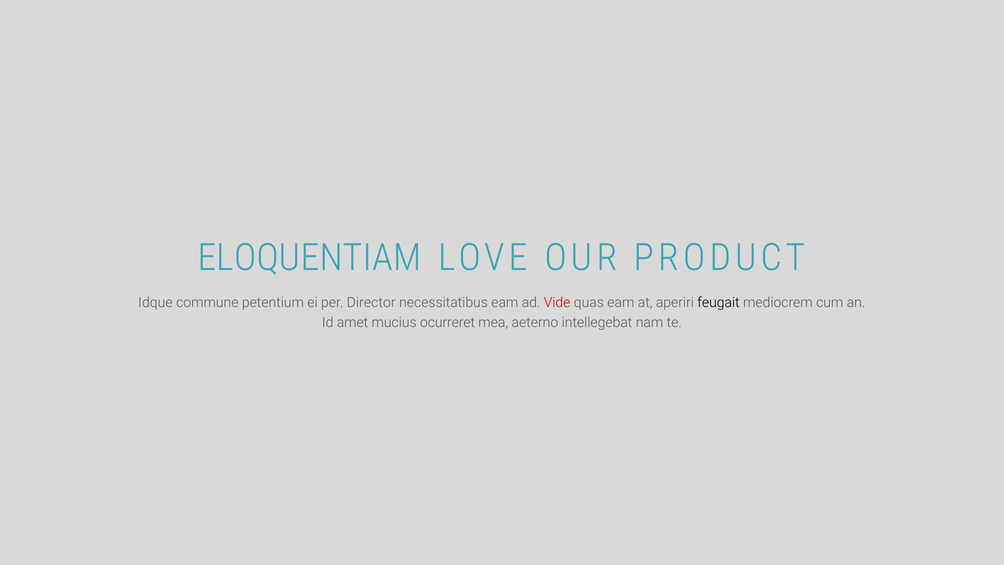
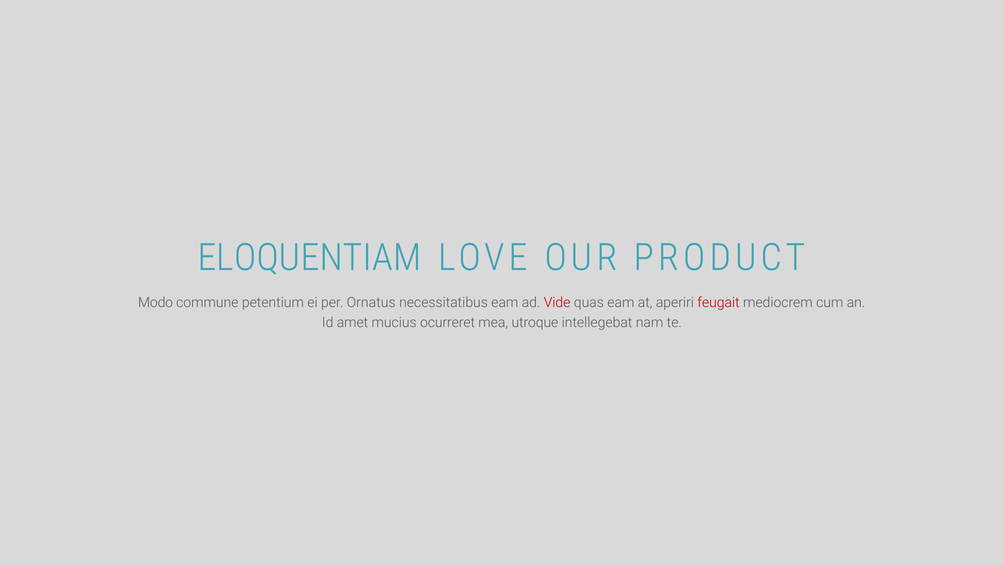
Idque: Idque -> Modo
Director: Director -> Ornatus
feugait colour: black -> red
aeterno: aeterno -> utroque
